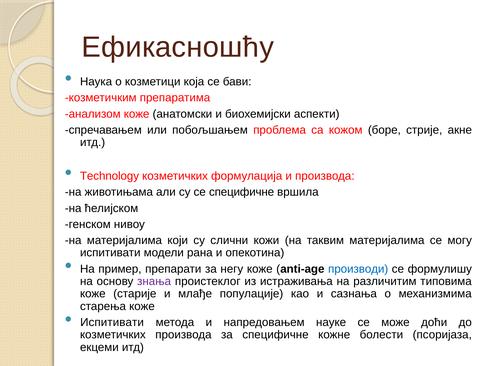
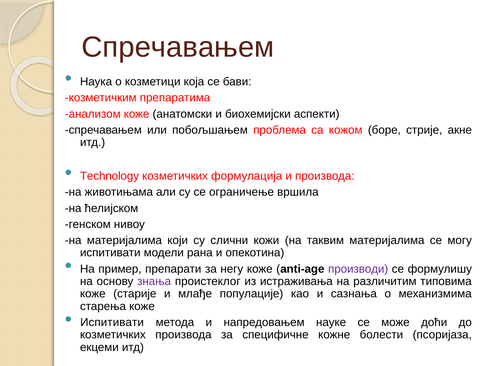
Ефикасношћу at (178, 47): Ефикасношћу -> Спречавањем
се специфичне: специфичне -> ограничење
производи colour: blue -> purple
